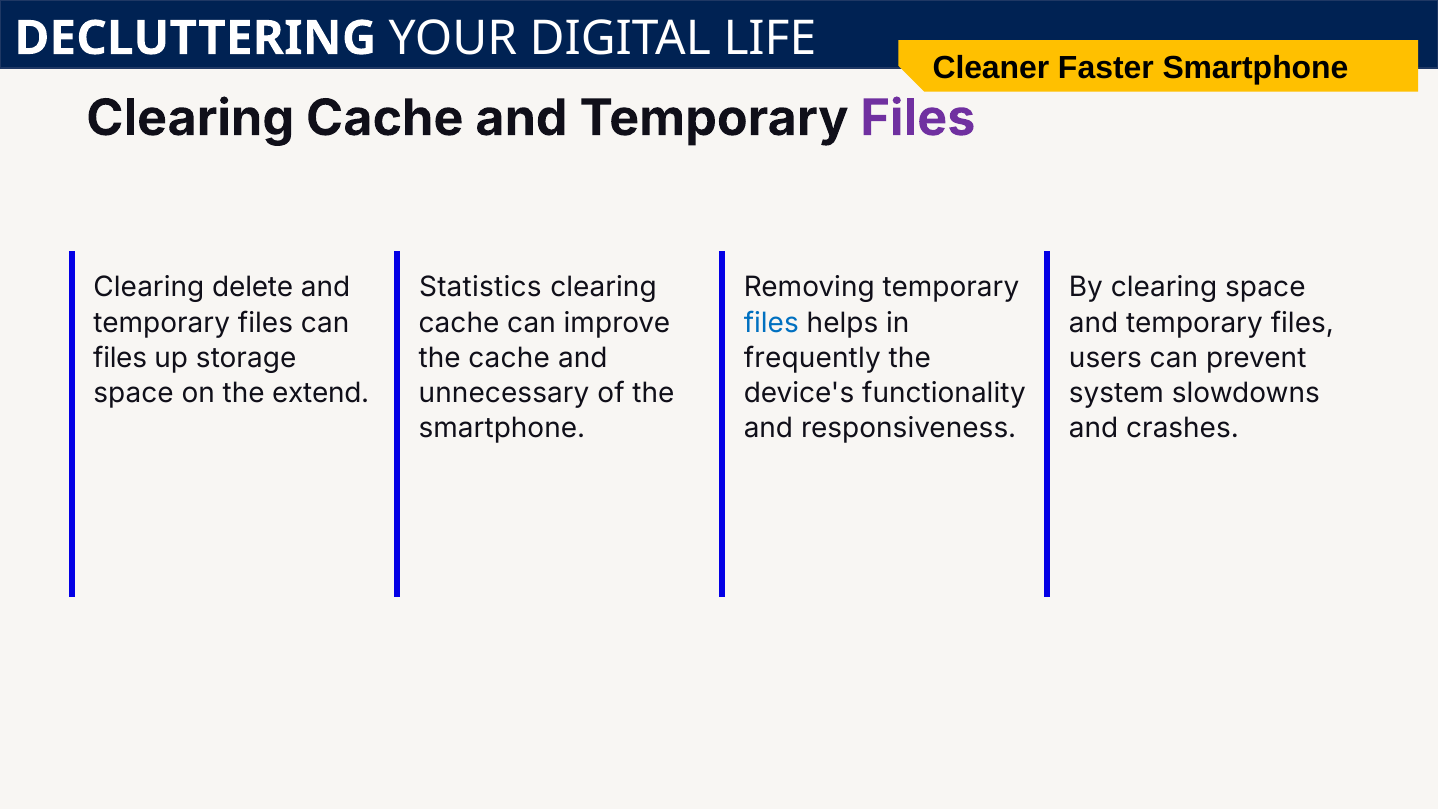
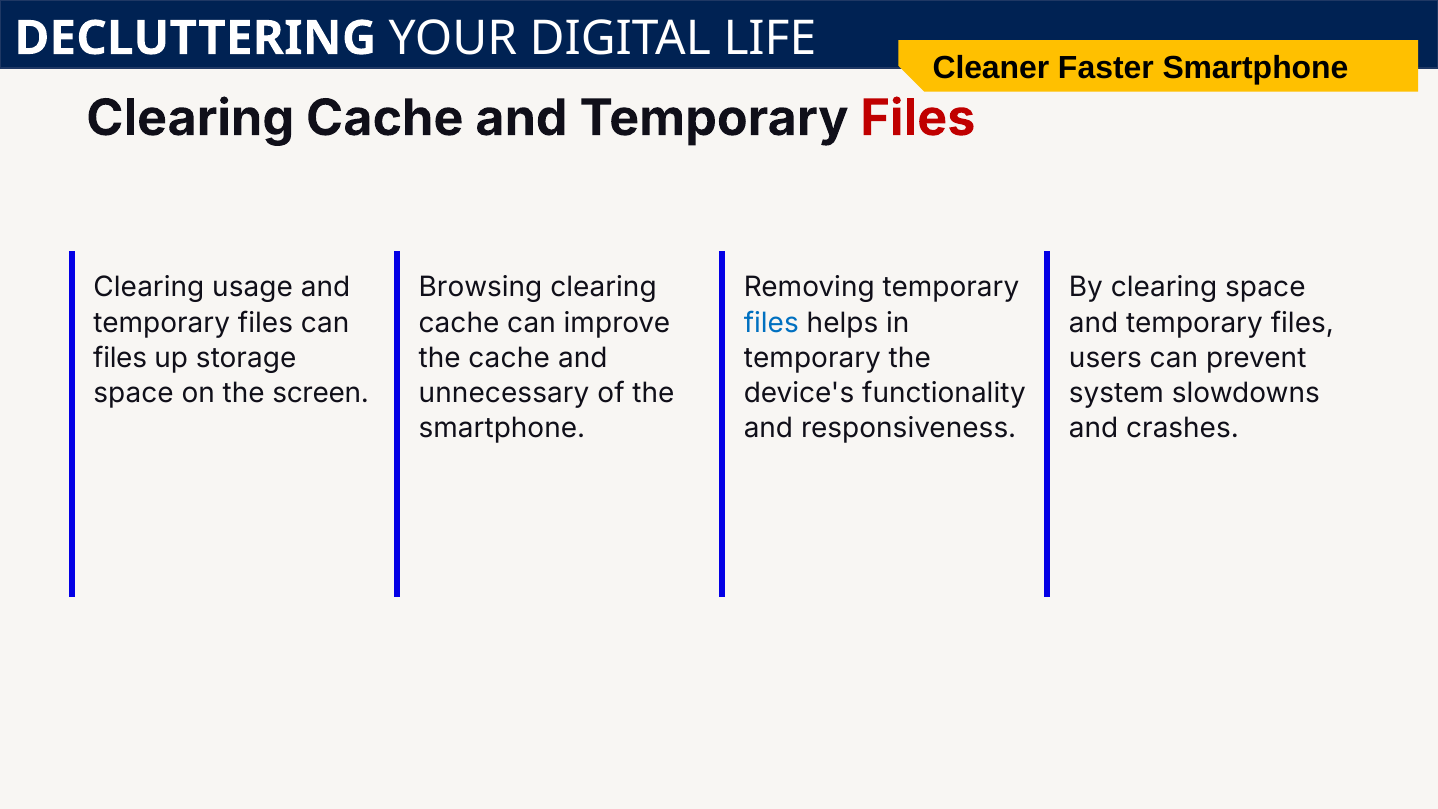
Files at (918, 118) colour: purple -> red
delete: delete -> usage
Statistics: Statistics -> Browsing
frequently at (812, 358): frequently -> temporary
extend: extend -> screen
